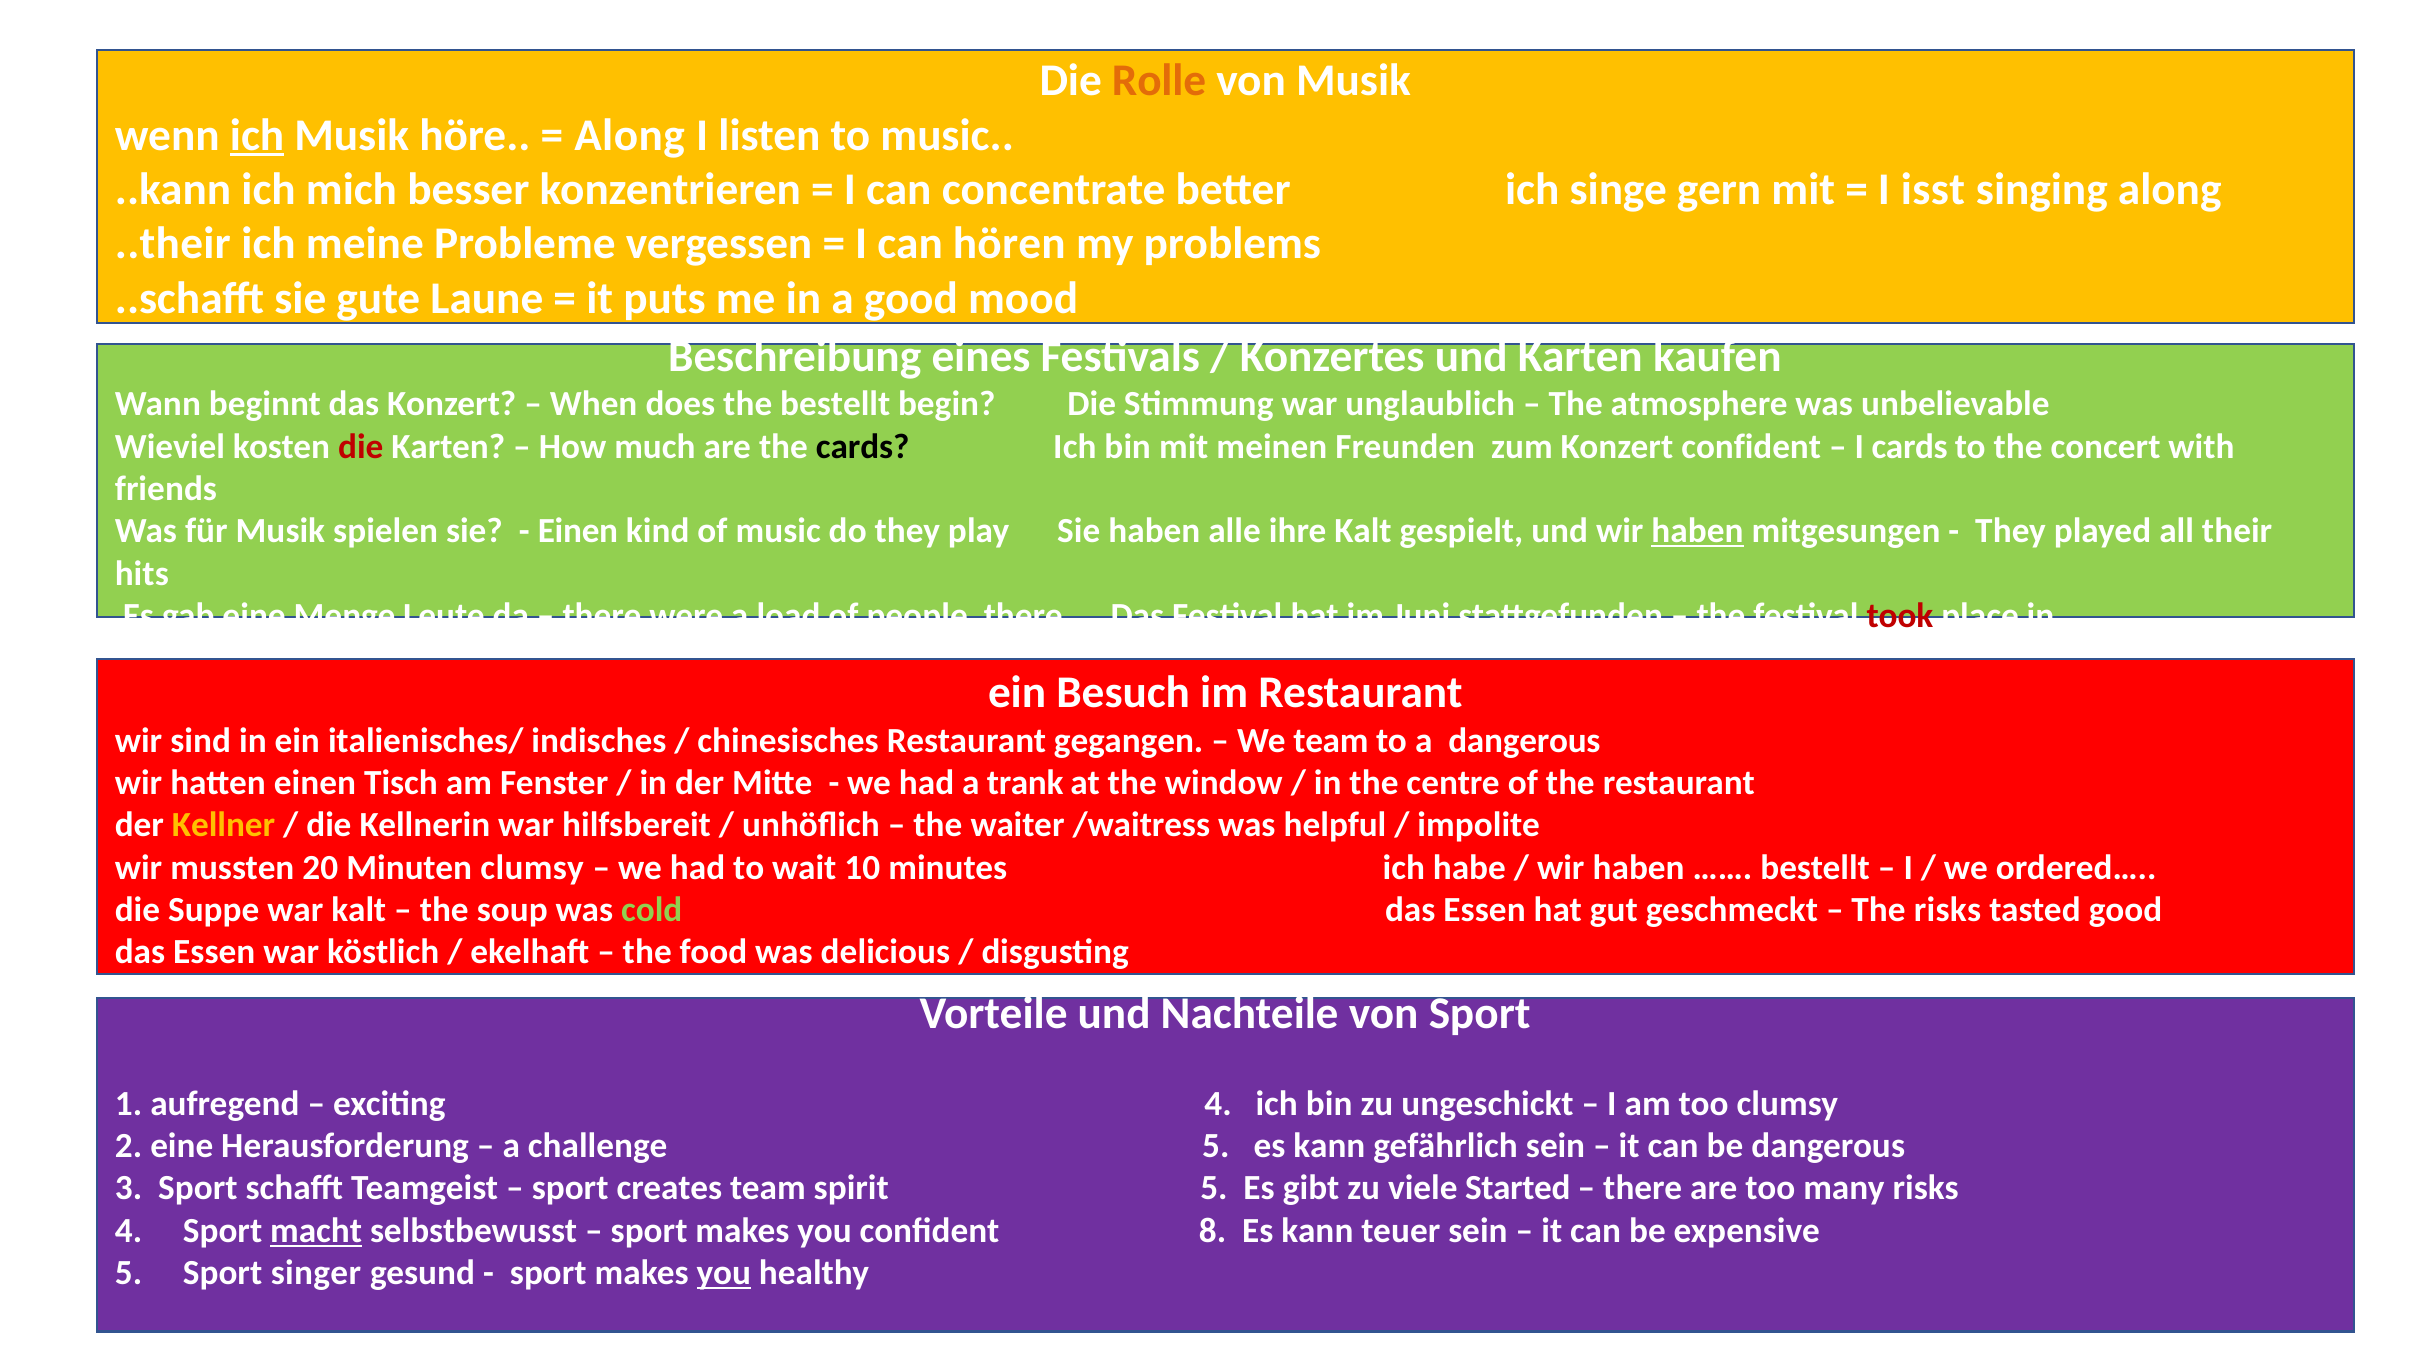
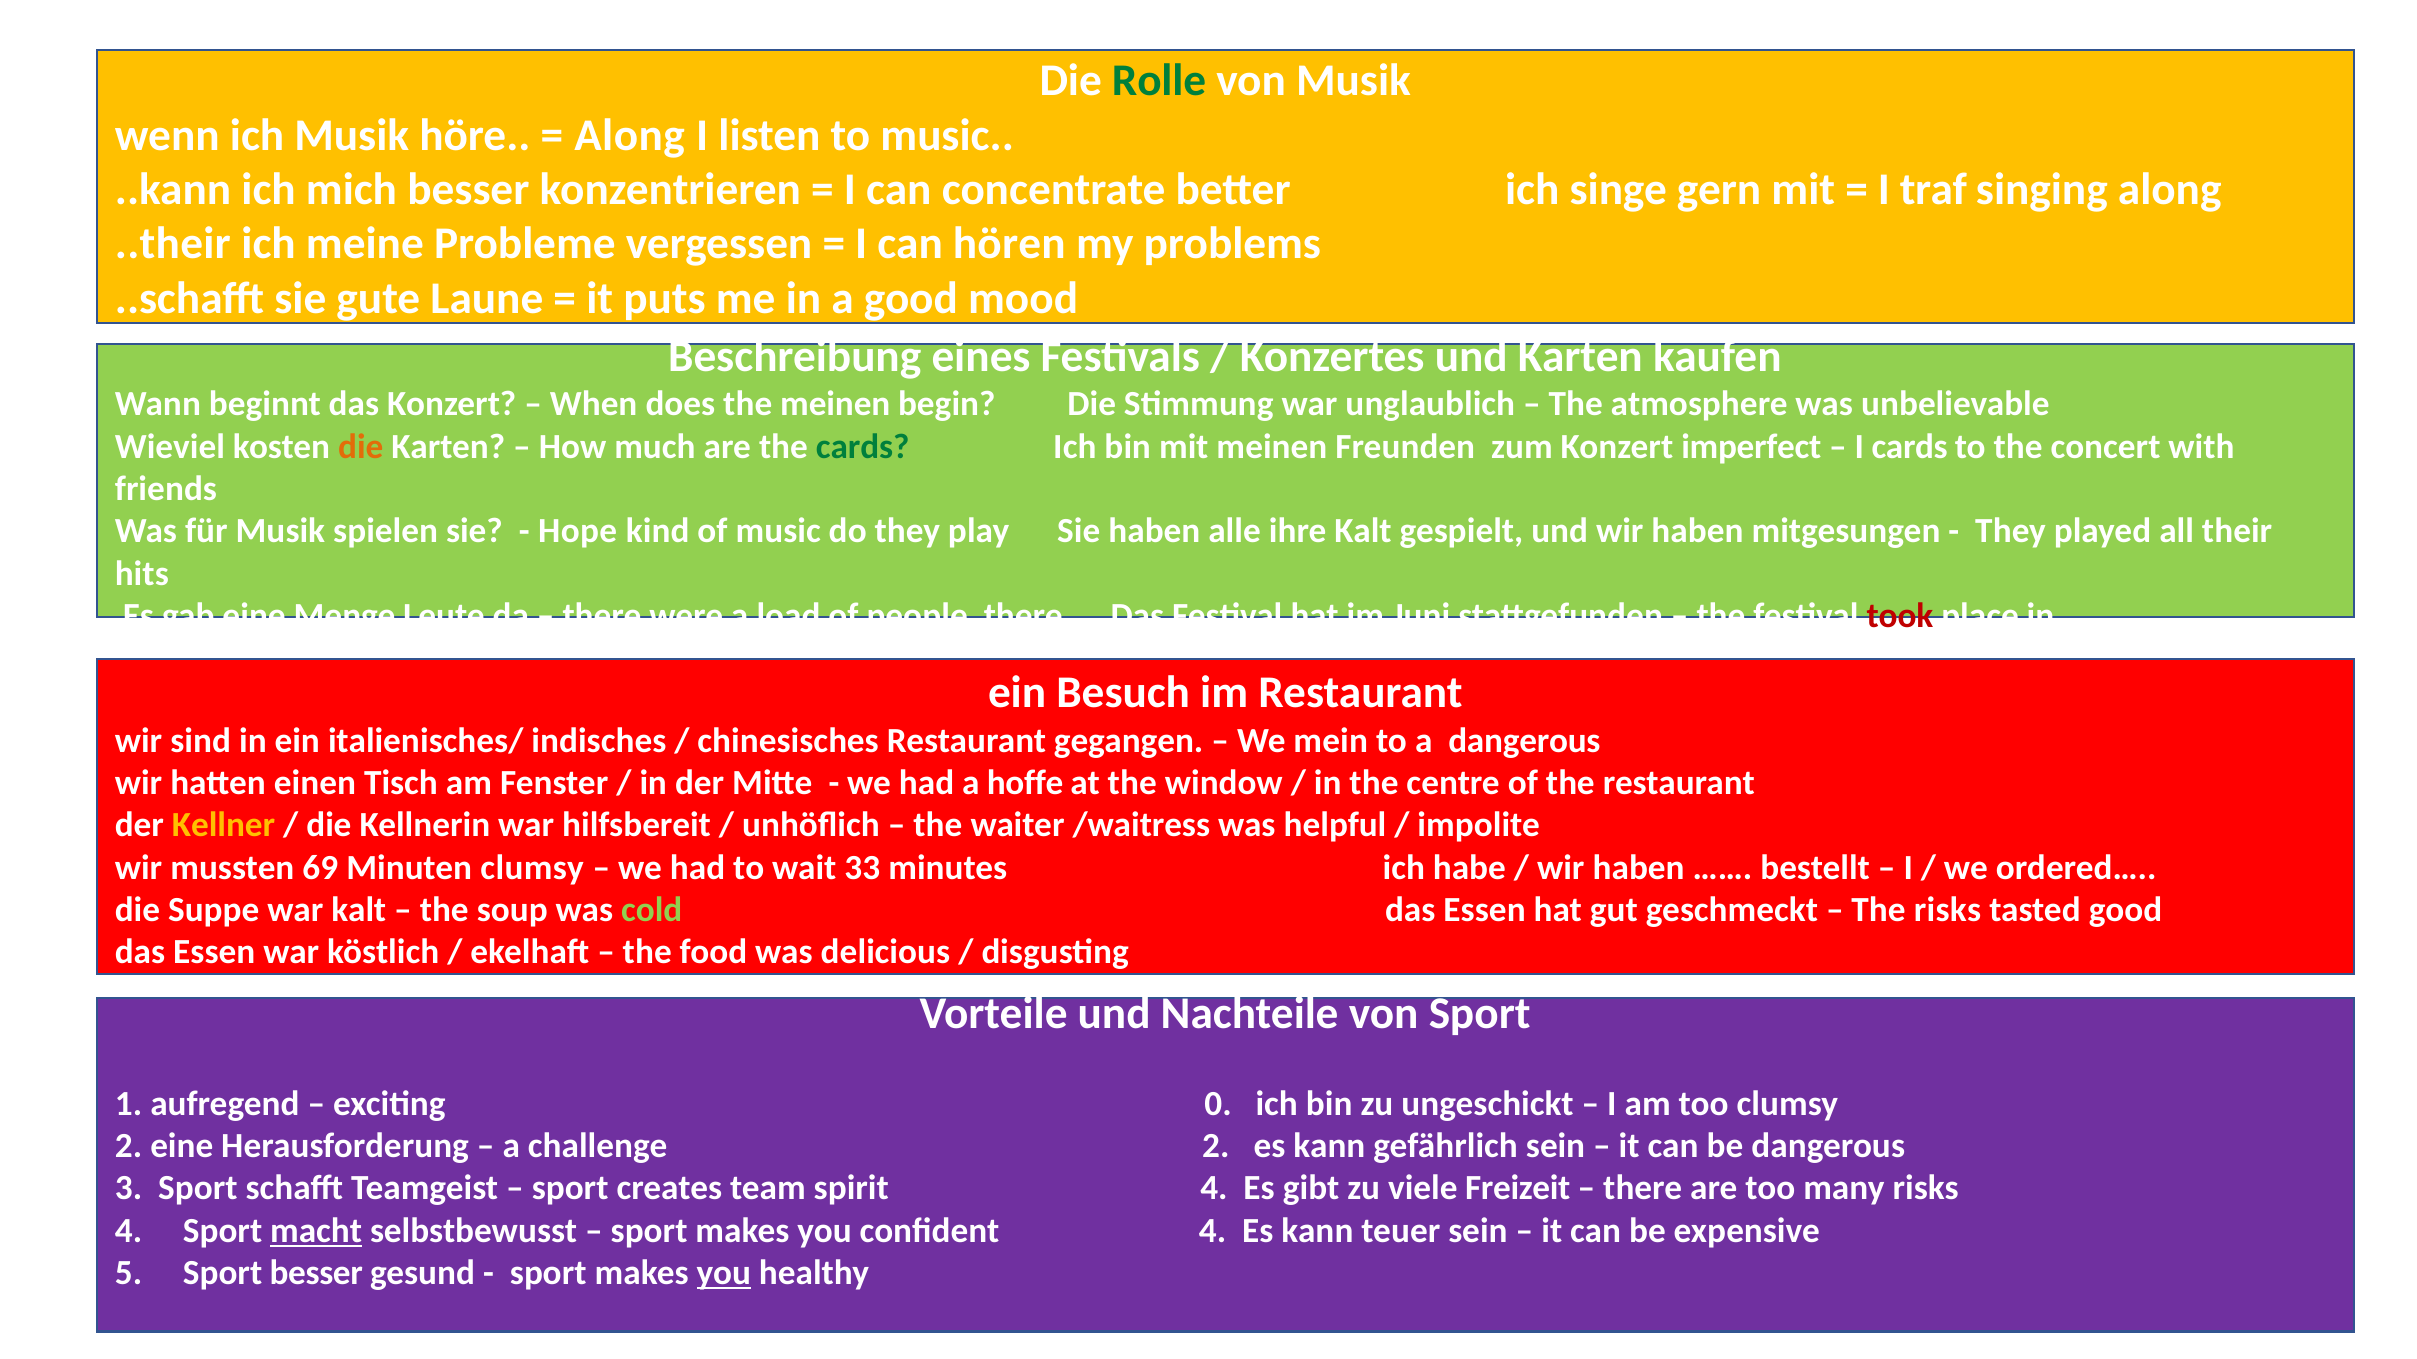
Rolle colour: orange -> green
ich at (257, 135) underline: present -> none
isst: isst -> traf
the bestellt: bestellt -> meinen
die at (361, 447) colour: red -> orange
cards at (863, 447) colour: black -> green
Konzert confident: confident -> imperfect
Einen at (578, 531): Einen -> Hope
haben at (1697, 531) underline: present -> none
We team: team -> mein
trank: trank -> hoffe
20: 20 -> 69
10: 10 -> 33
exciting 4: 4 -> 0
challenge 5: 5 -> 2
spirit 5: 5 -> 4
Started: Started -> Freizeit
confident 8: 8 -> 4
Sport singer: singer -> besser
